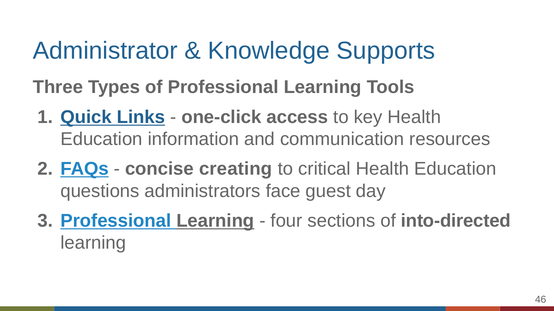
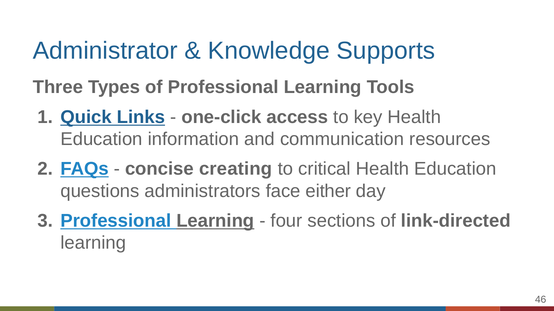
guest: guest -> either
into-directed: into-directed -> link-directed
